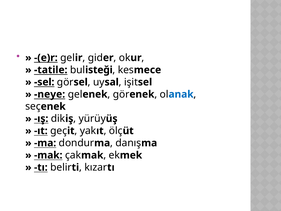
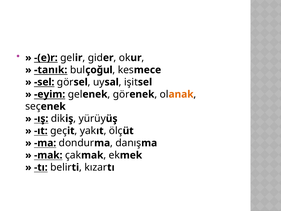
tatile: tatile -> tanık
isteği: isteği -> çoğul
neye: neye -> eyim
anak colour: blue -> orange
